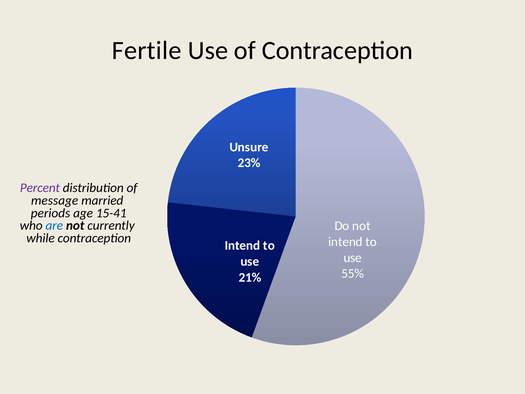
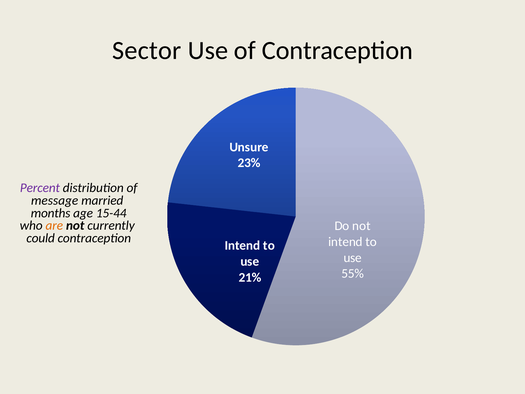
Fertile: Fertile -> Sector
periods: periods -> months
15-41: 15-41 -> 15-44
are colour: blue -> orange
while: while -> could
